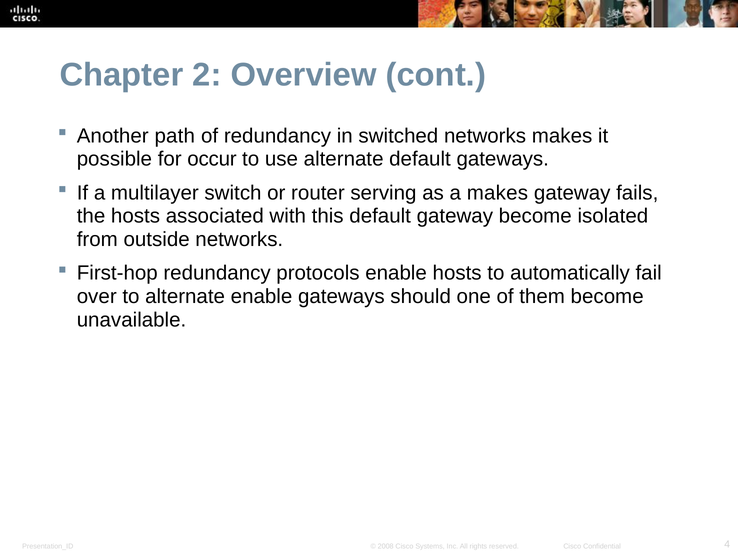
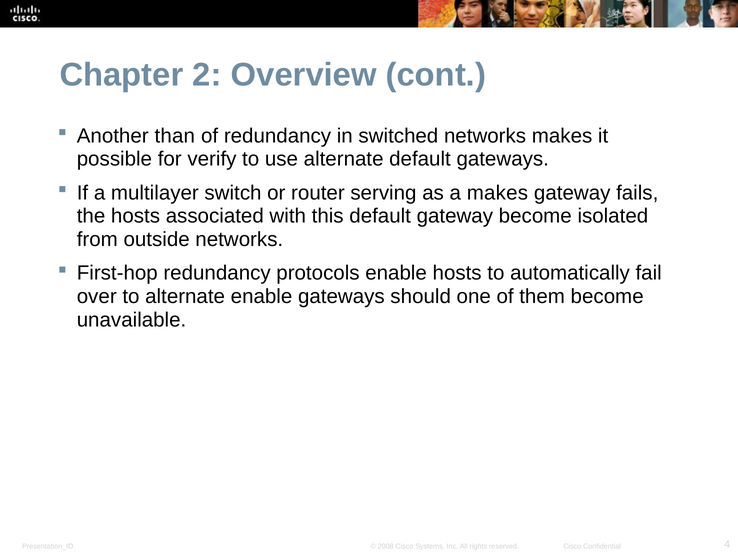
path: path -> than
occur: occur -> verify
